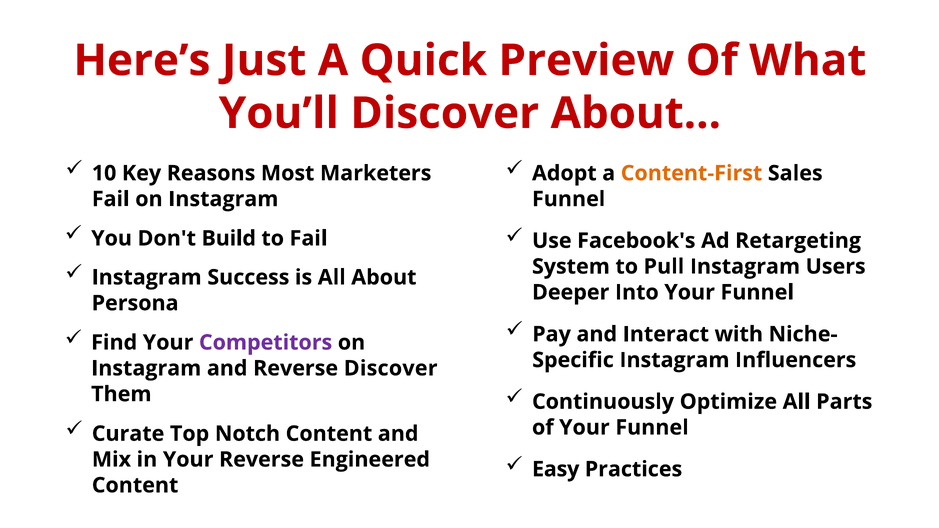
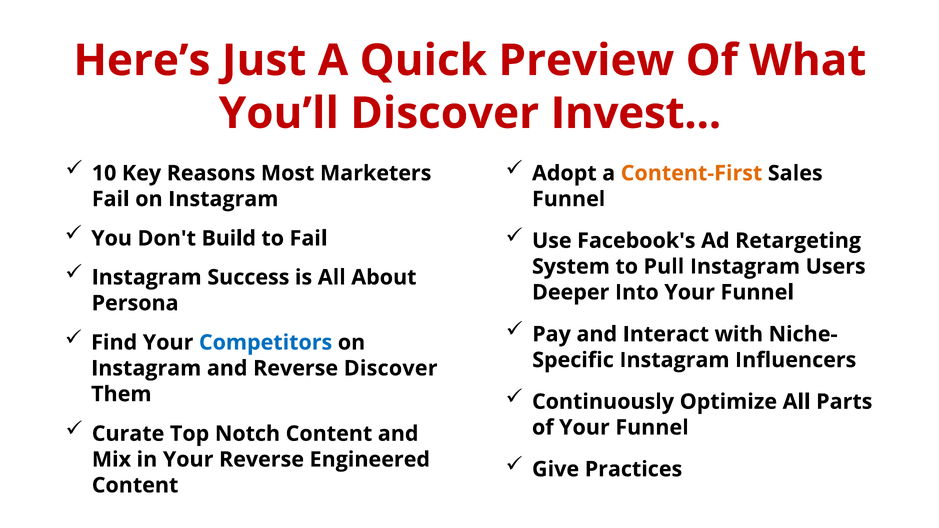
Discover About: About -> Invest
Competitors colour: purple -> blue
Easy: Easy -> Give
